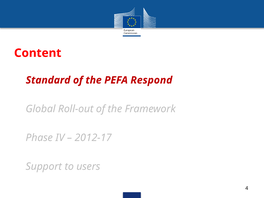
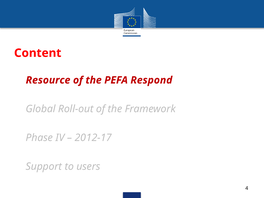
Standard: Standard -> Resource
